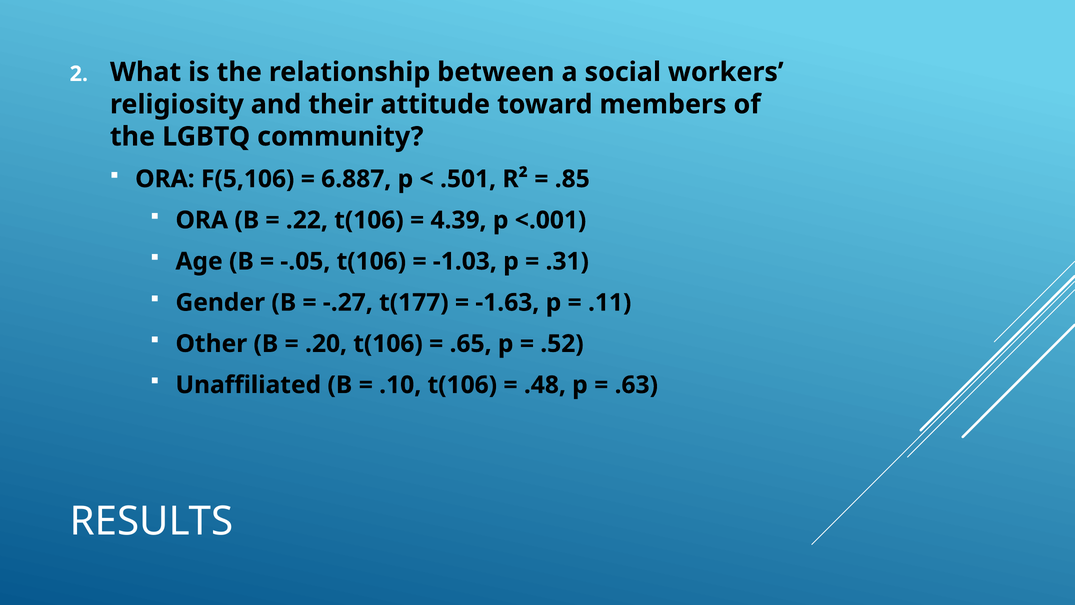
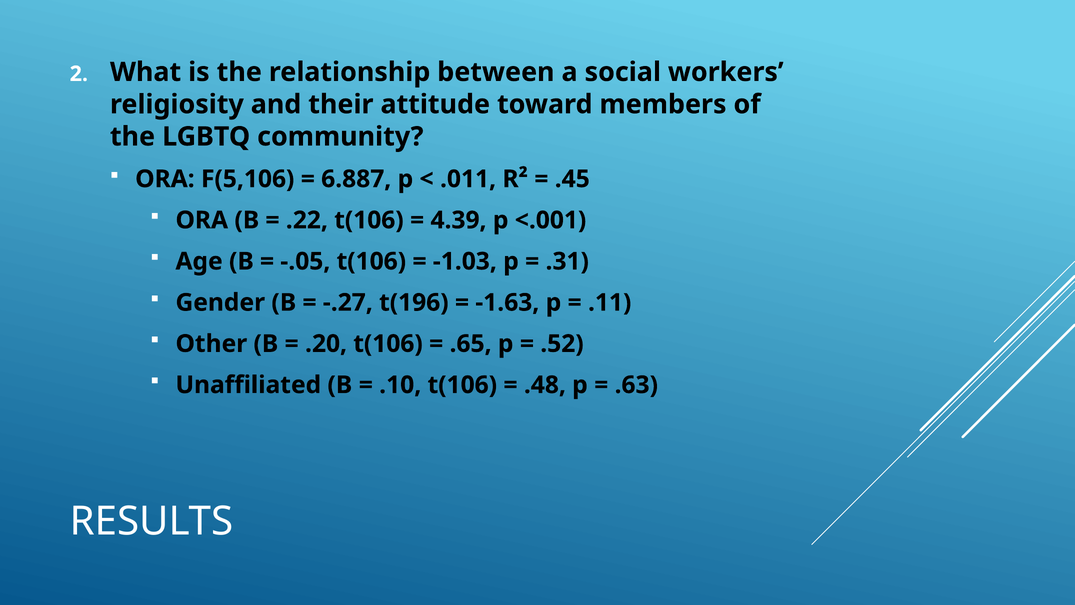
.501: .501 -> .011
.85: .85 -> .45
t(177: t(177 -> t(196
